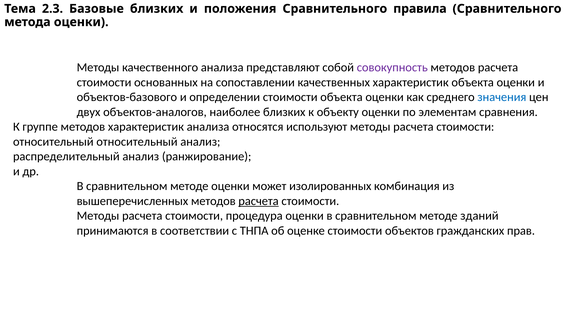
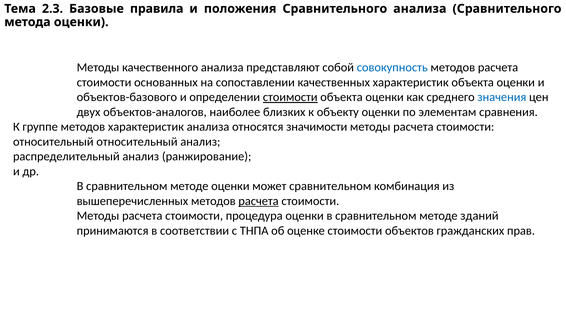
Базовые близких: близких -> правила
Сравнительного правила: правила -> анализа
совокупность colour: purple -> blue
стоимости at (290, 97) underline: none -> present
используют: используют -> значимости
может изолированных: изолированных -> сравнительном
